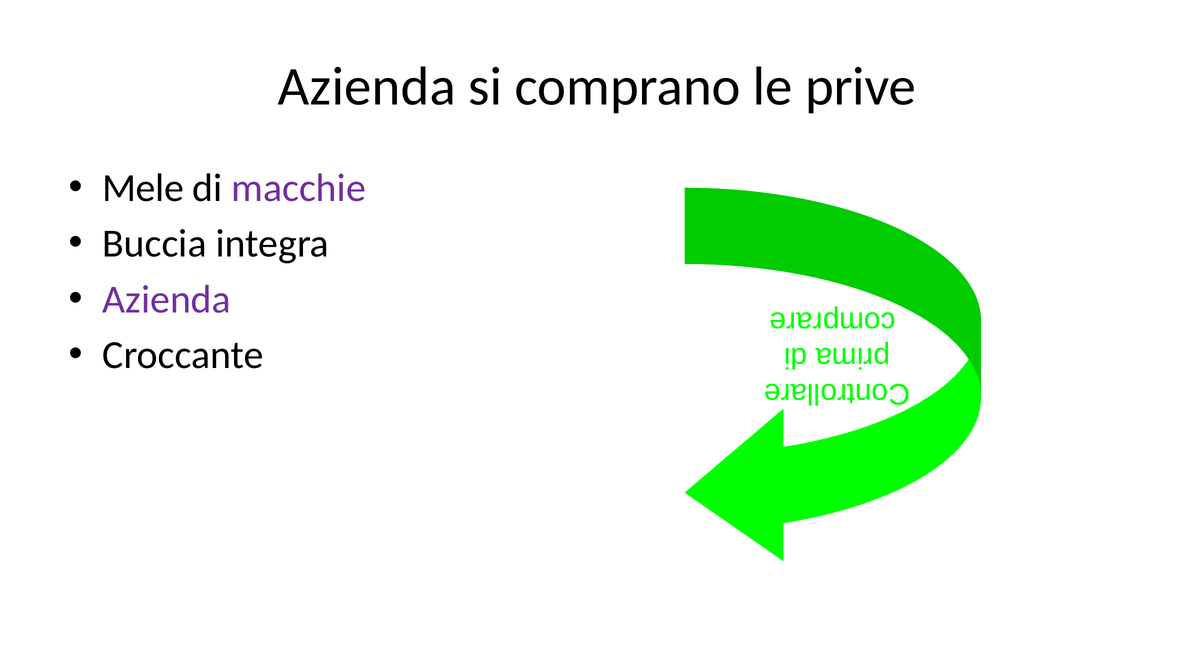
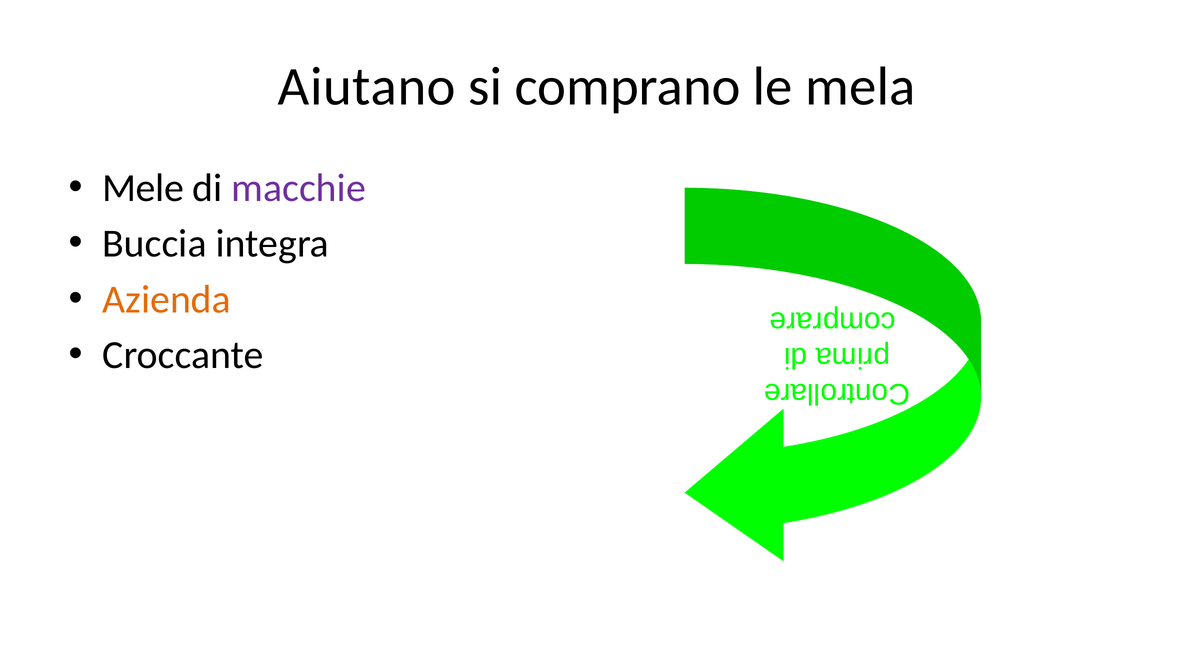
Azienda at (367, 87): Azienda -> Aiutano
prive: prive -> mela
Azienda at (167, 300) colour: purple -> orange
